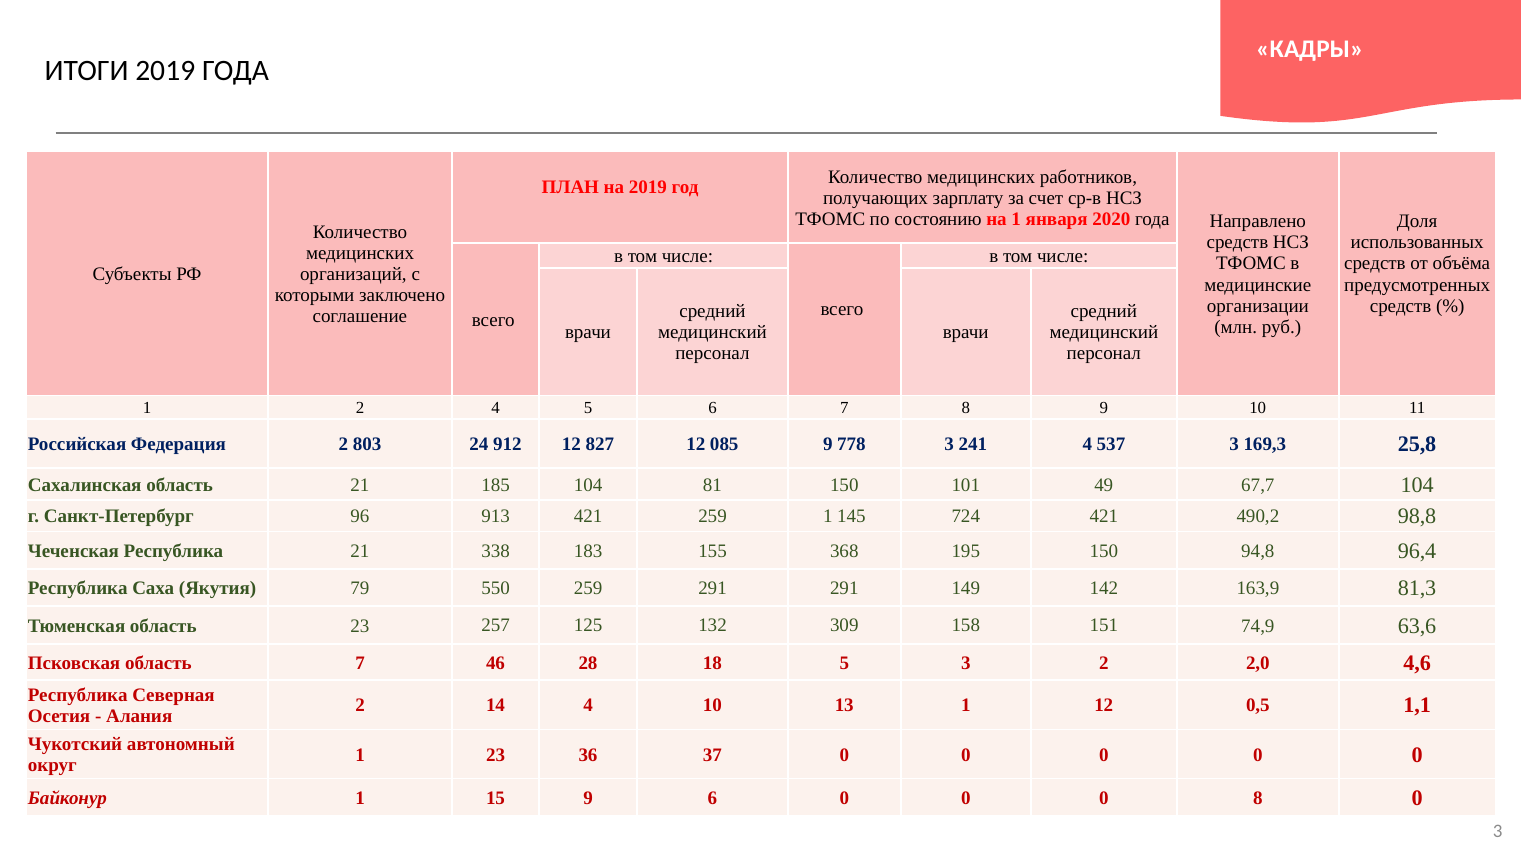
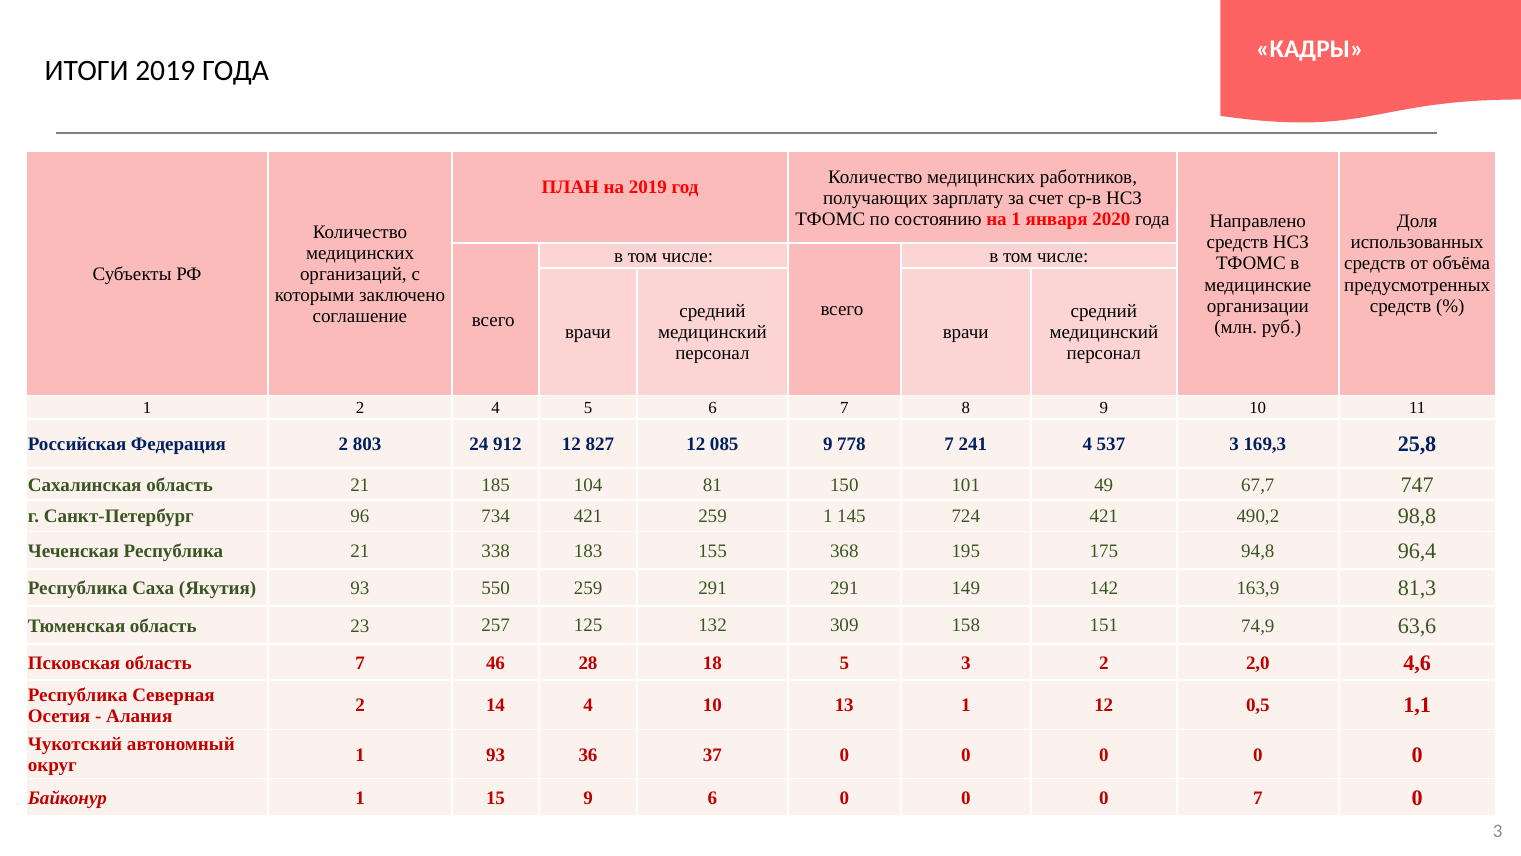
778 3: 3 -> 7
67,7 104: 104 -> 747
913: 913 -> 734
195 150: 150 -> 175
Якутия 79: 79 -> 93
1 23: 23 -> 93
0 8: 8 -> 7
